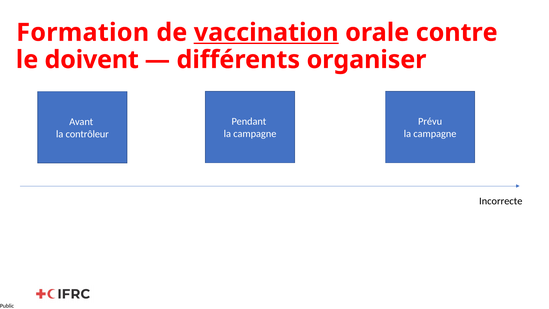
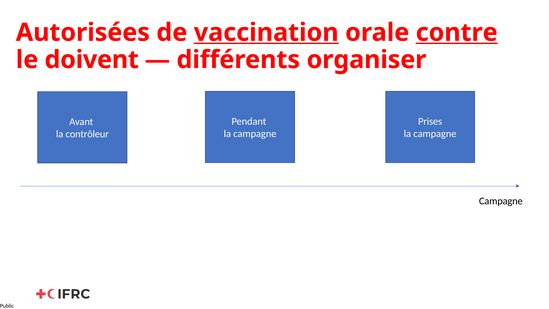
Formation: Formation -> Autorisées
contre underline: none -> present
Prévu: Prévu -> Prises
Incorrecte at (501, 201): Incorrecte -> Campagne
